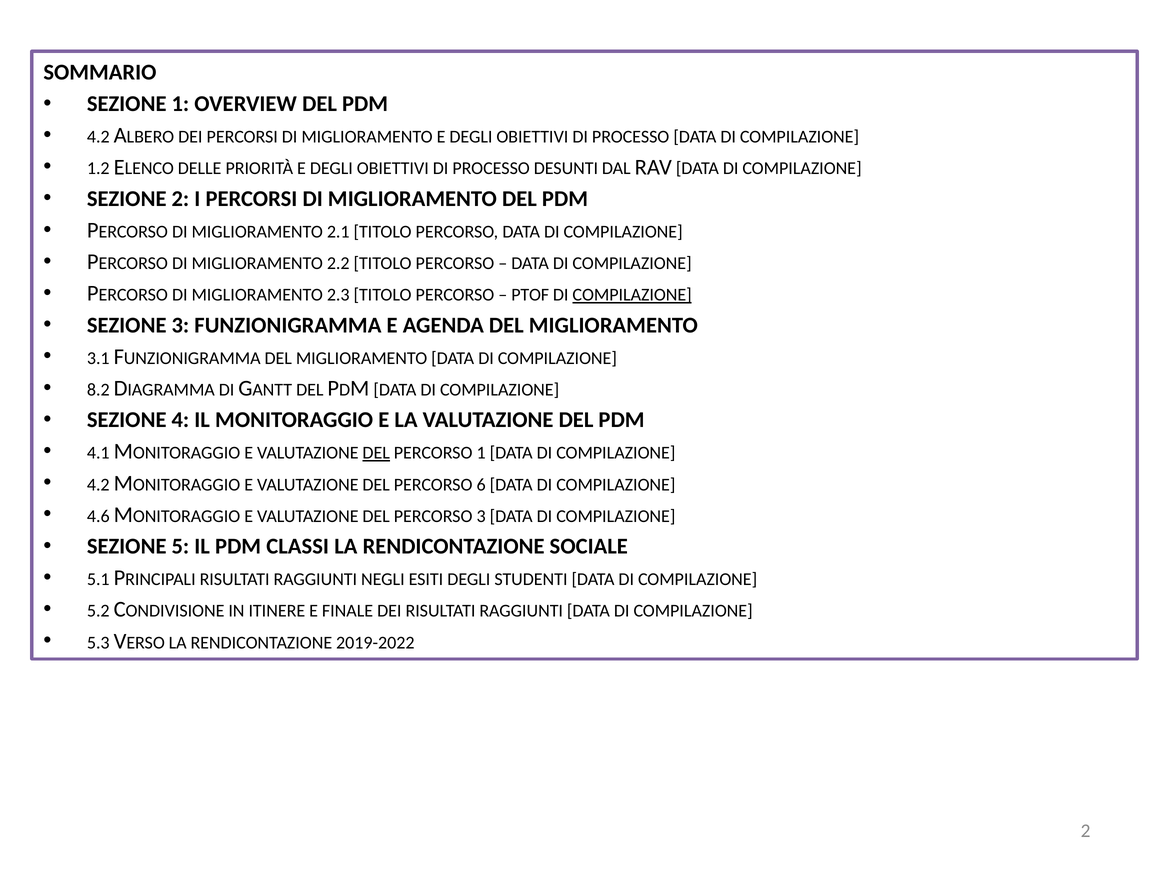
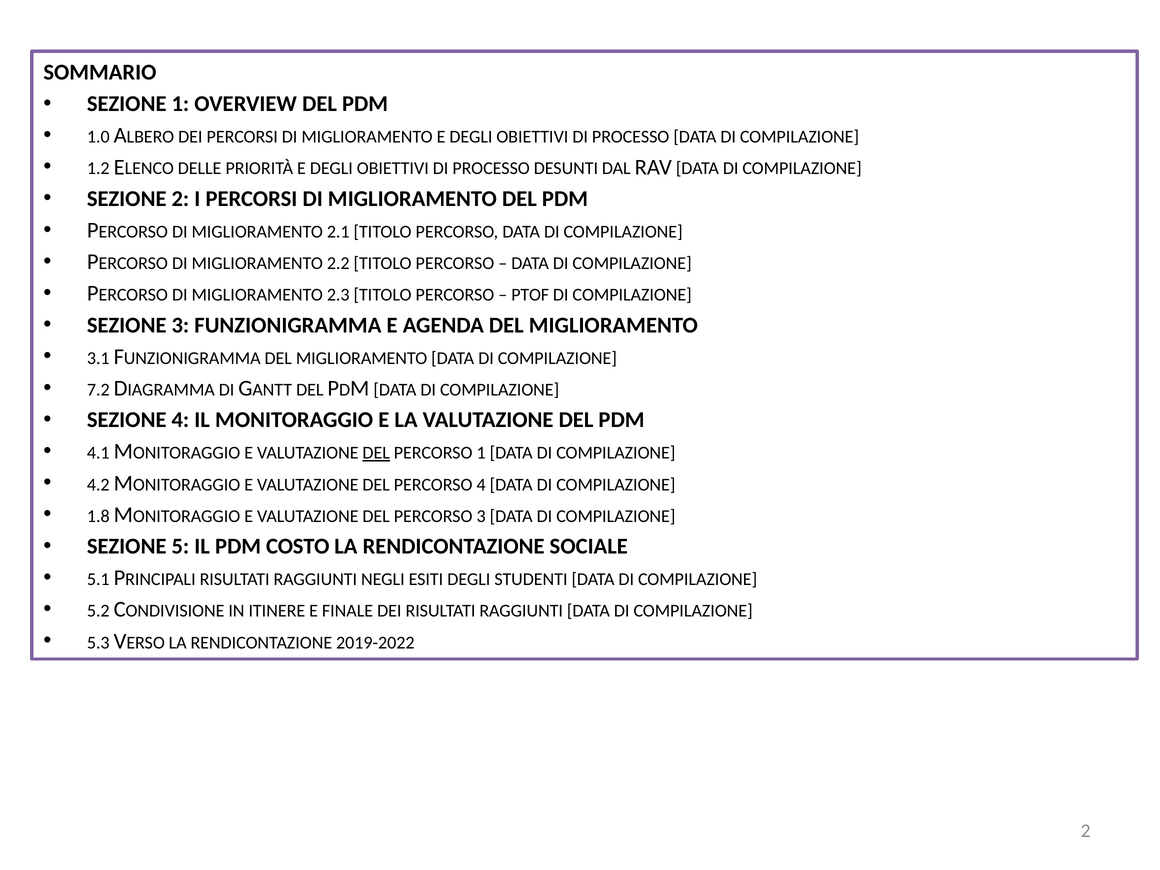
4.2 at (98, 137): 4.2 -> 1.0
COMPILAZIONE at (632, 295) underline: present -> none
8.2: 8.2 -> 7.2
PERCORSO 6: 6 -> 4
4.6: 4.6 -> 1.8
CLASSI: CLASSI -> COSTO
